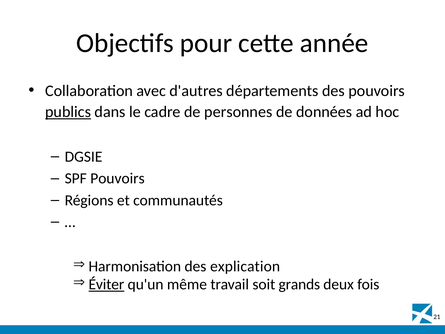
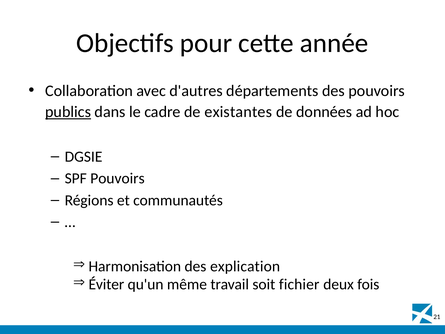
personnes: personnes -> existantes
Éviter underline: present -> none
grands: grands -> fichier
